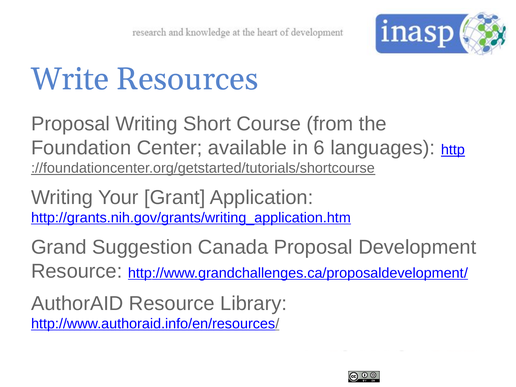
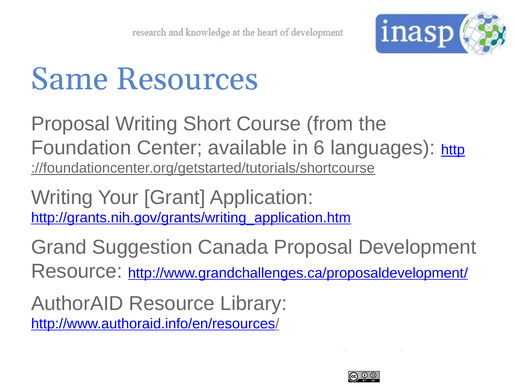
Write: Write -> Same
